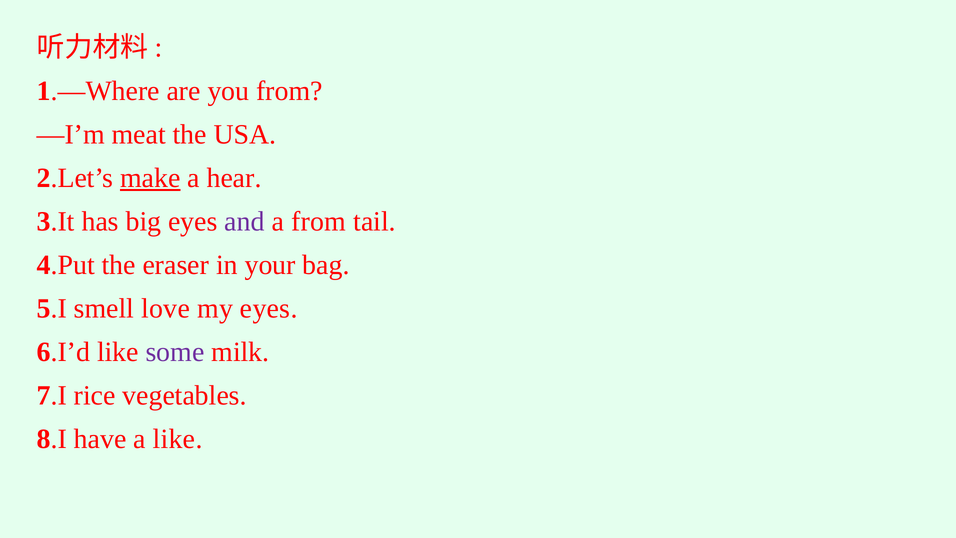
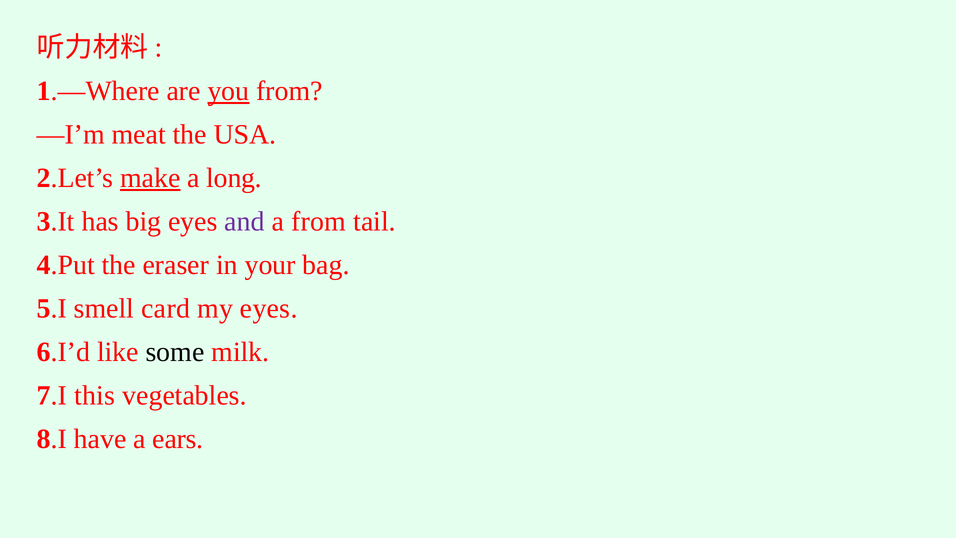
you underline: none -> present
hear: hear -> long
love: love -> card
some colour: purple -> black
rice: rice -> this
a like: like -> ears
